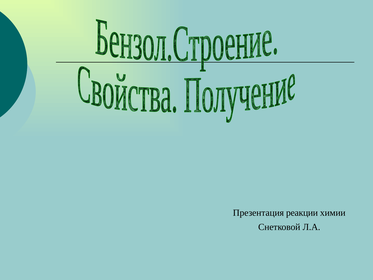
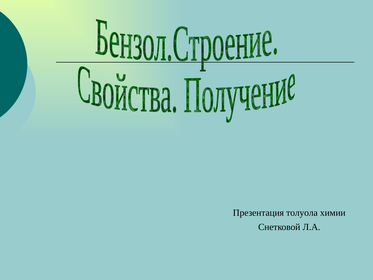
реакции: реакции -> толуола
